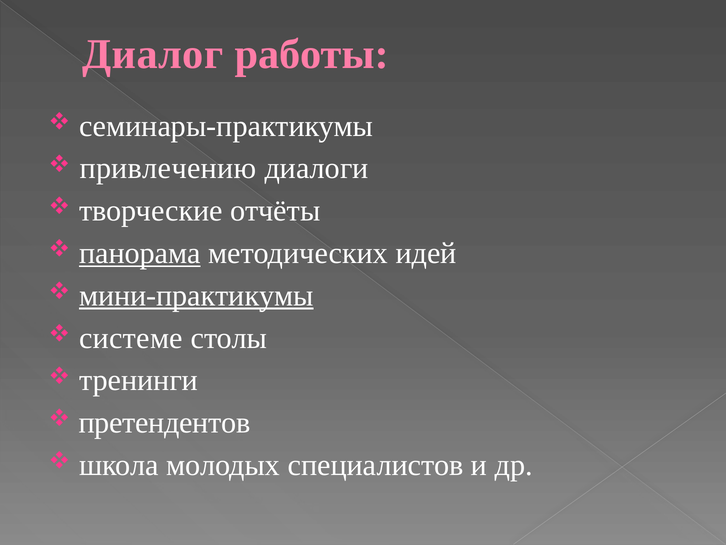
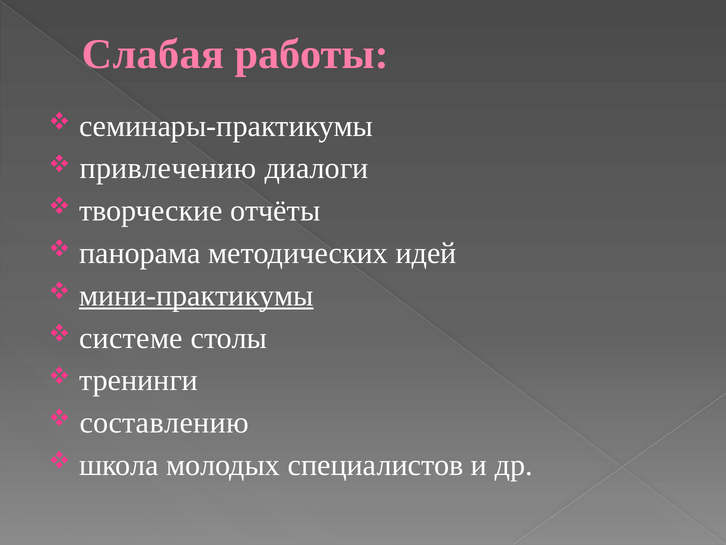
Диалог: Диалог -> Слабая
панорама underline: present -> none
претендентов: претендентов -> составлению
